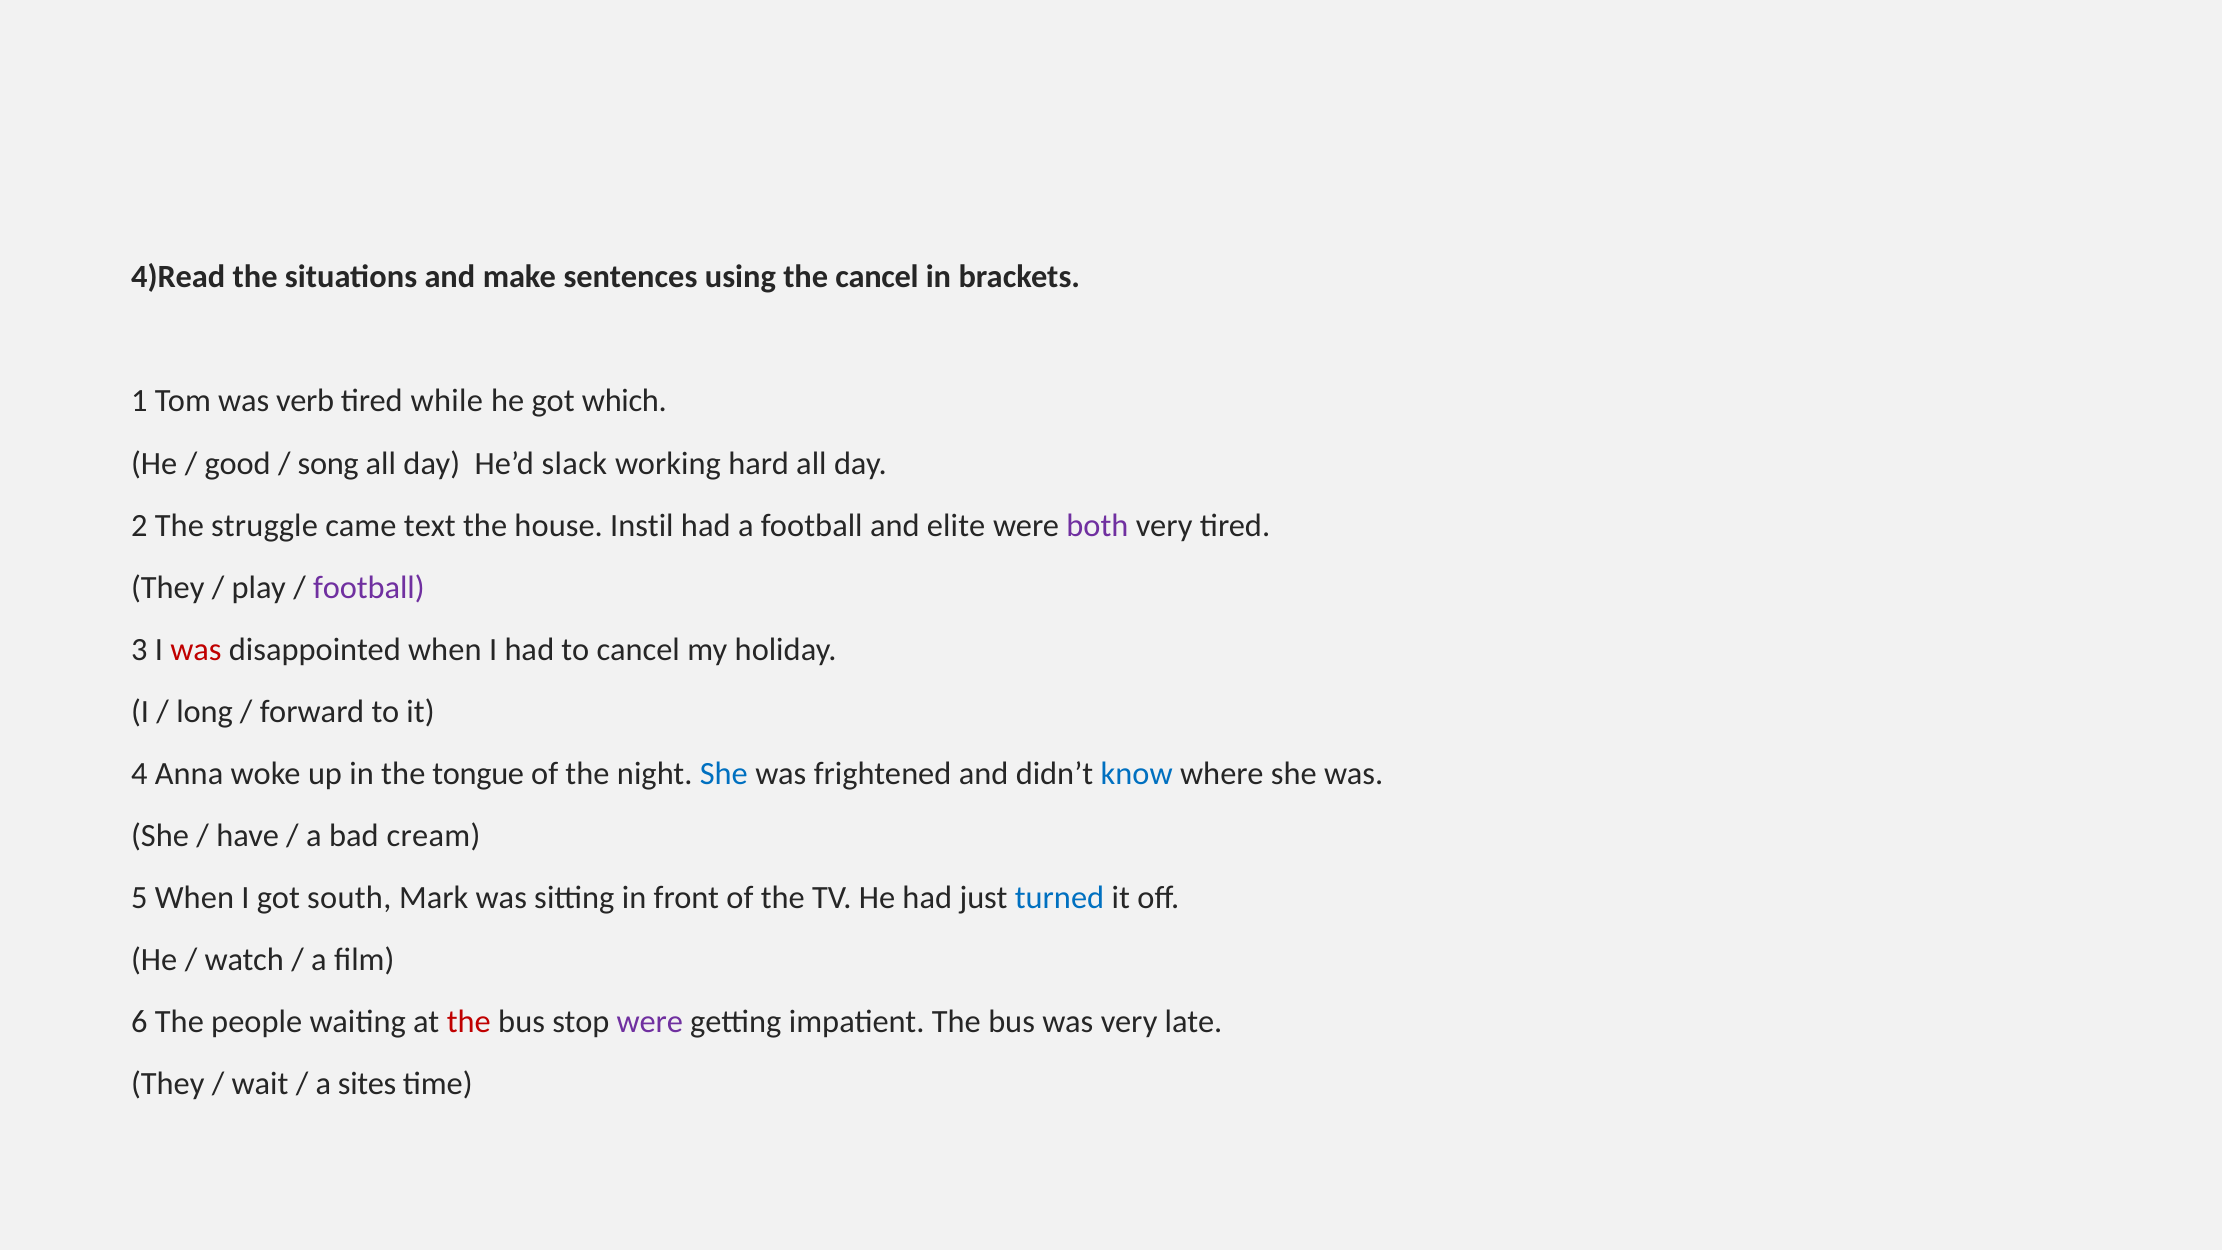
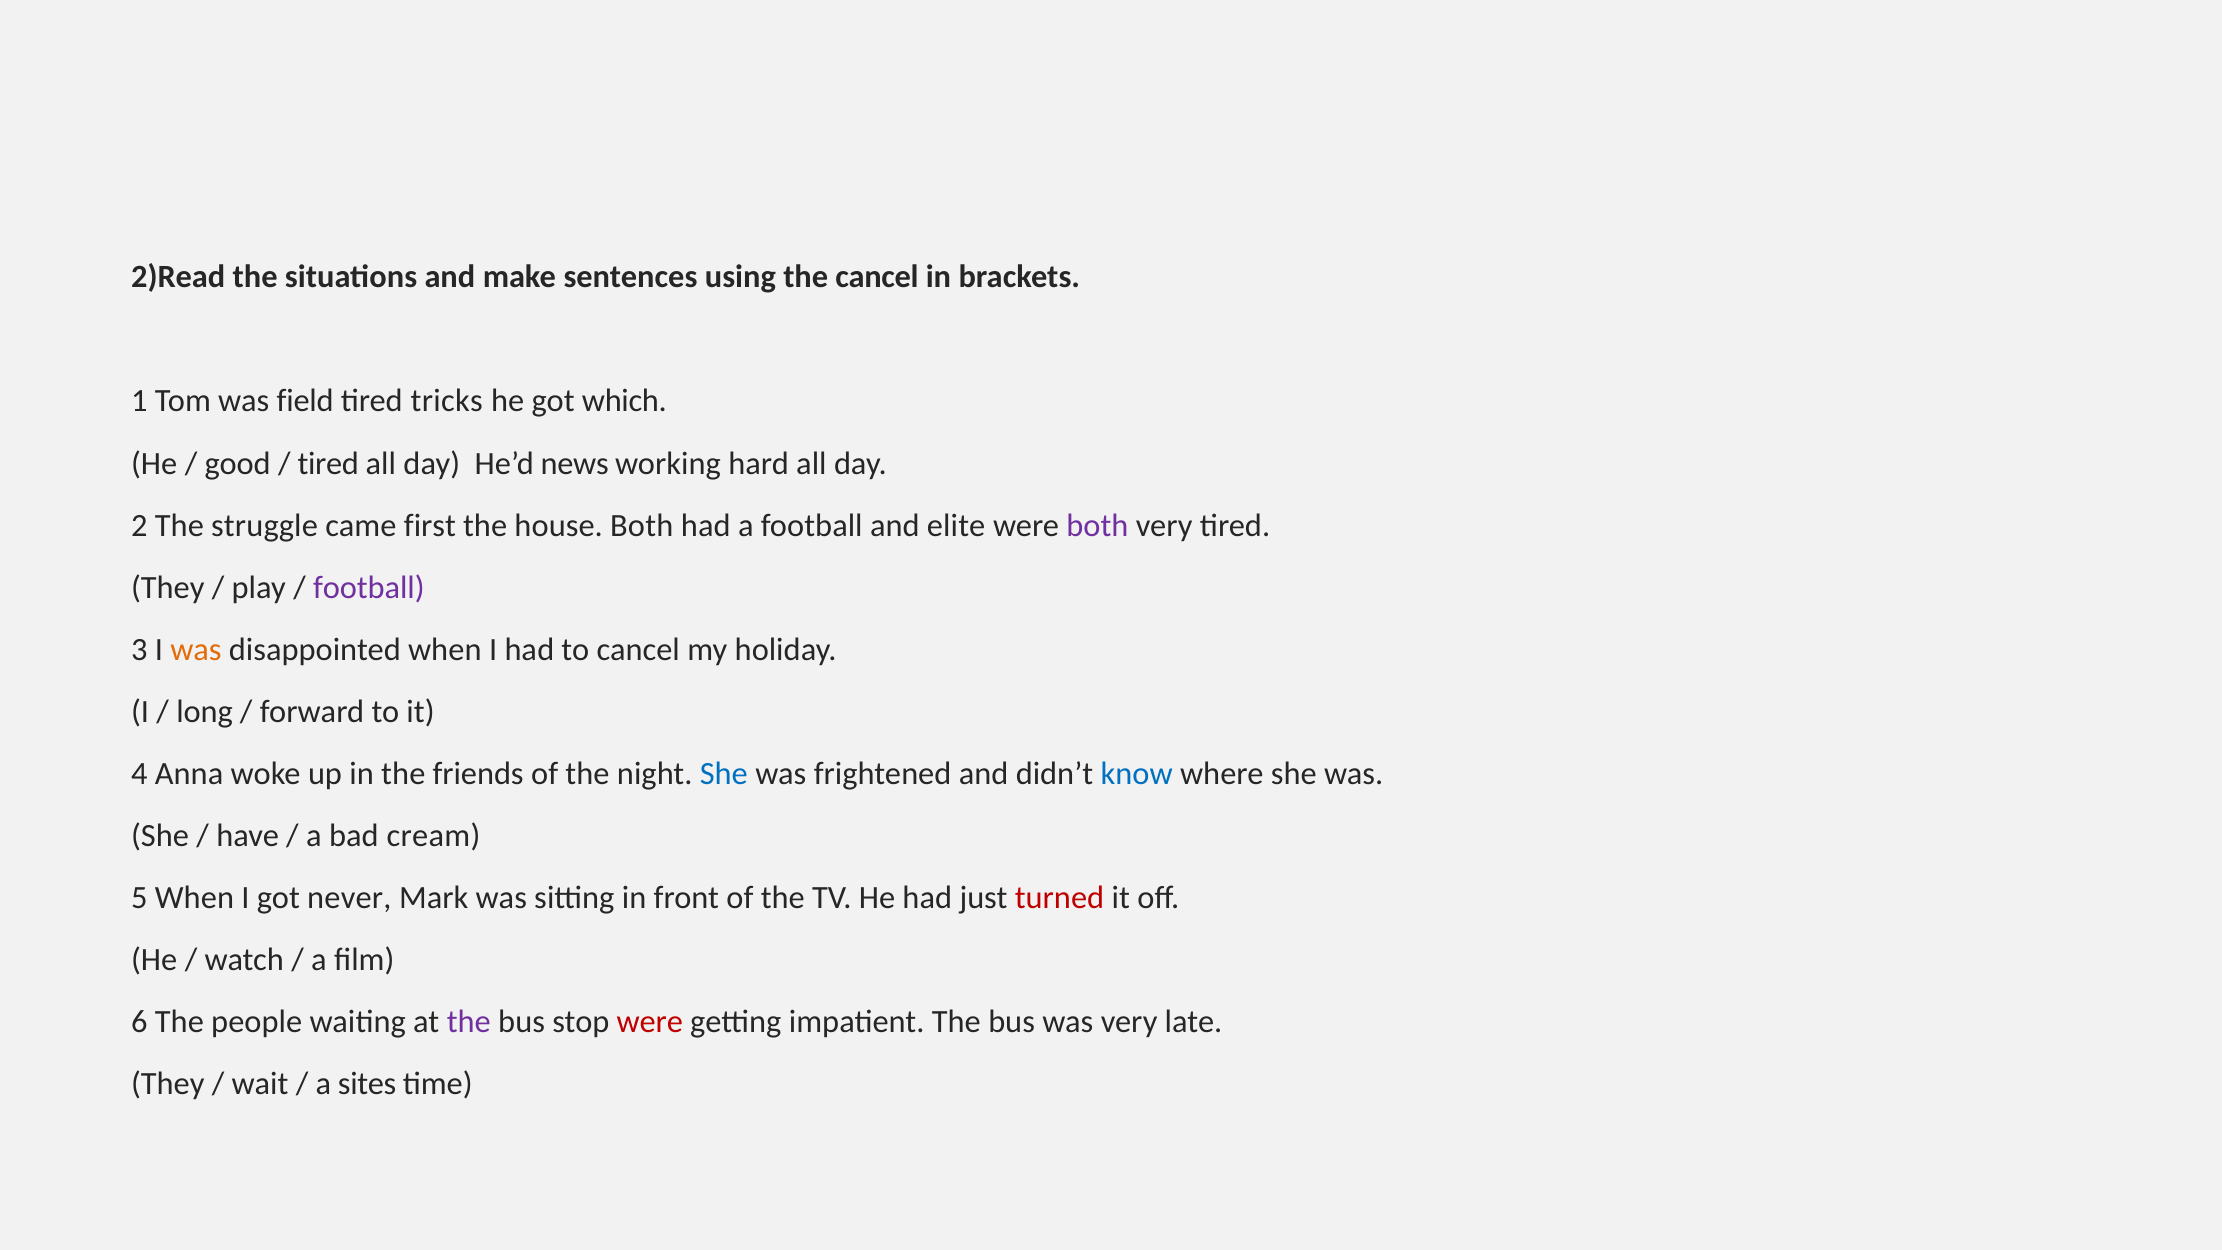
4)Read: 4)Read -> 2)Read
verb: verb -> field
while: while -> tricks
song at (328, 463): song -> tired
slack: slack -> news
text: text -> first
house Instil: Instil -> Both
was at (196, 649) colour: red -> orange
tongue: tongue -> friends
south: south -> never
turned colour: blue -> red
the at (469, 1022) colour: red -> purple
were at (650, 1022) colour: purple -> red
